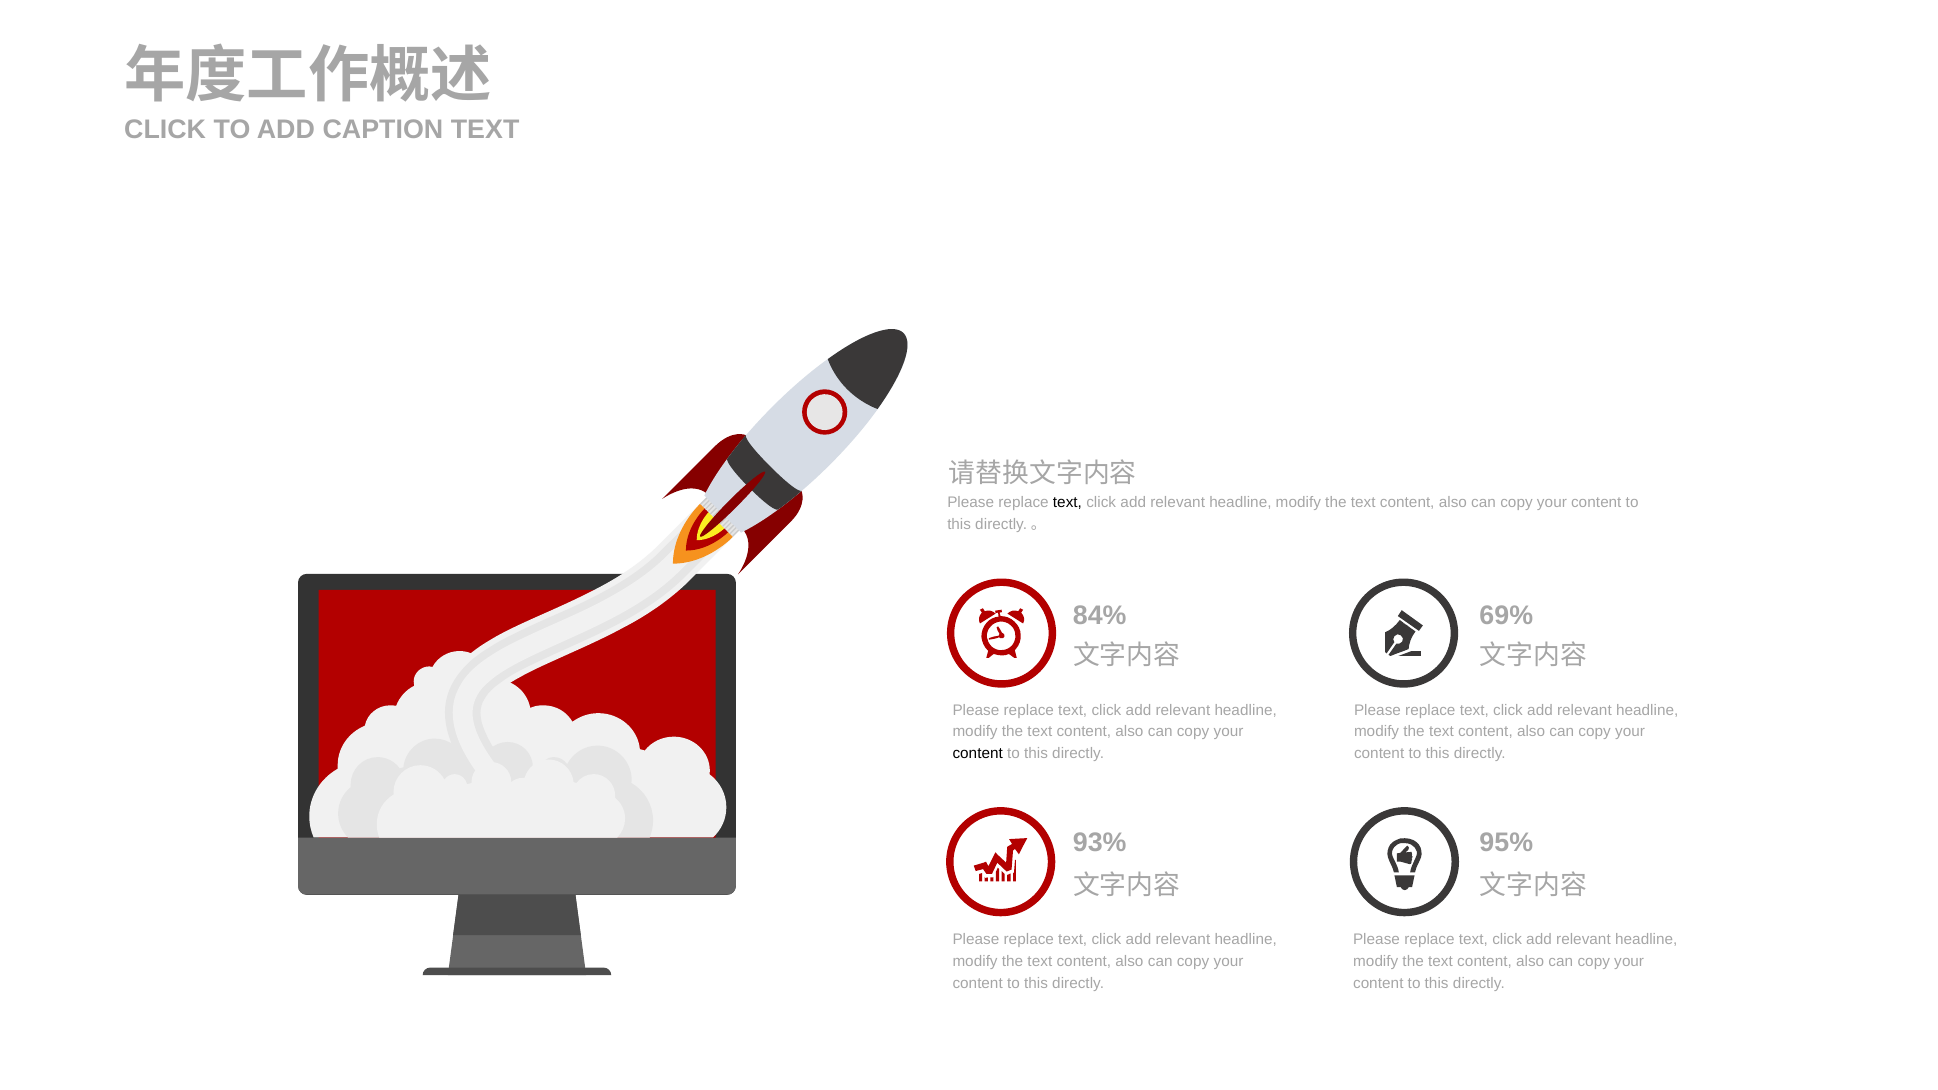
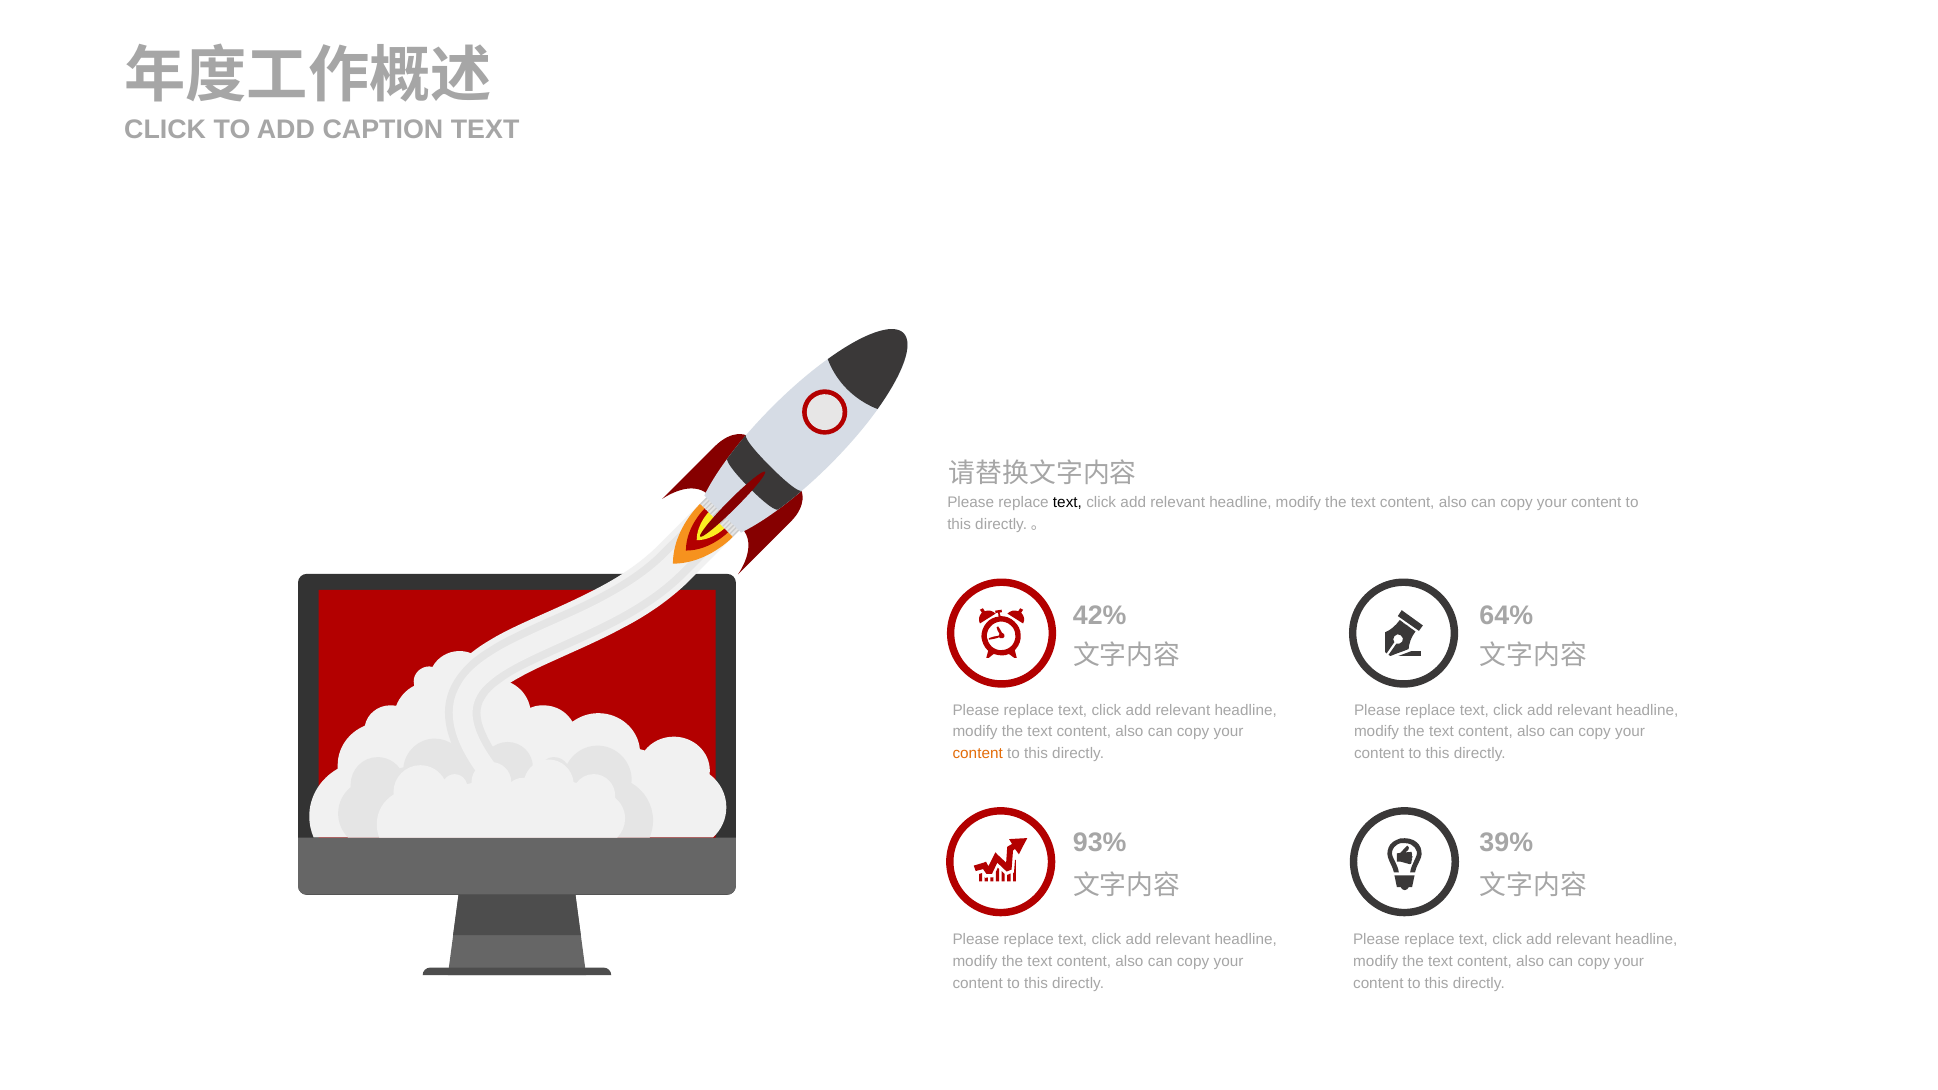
84%: 84% -> 42%
69%: 69% -> 64%
content at (978, 754) colour: black -> orange
95%: 95% -> 39%
